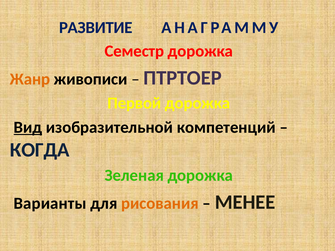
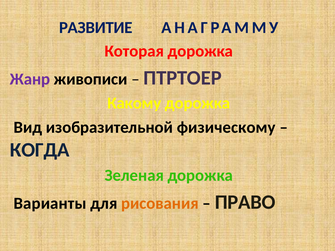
Семестр: Семестр -> Которая
Жанр colour: orange -> purple
Первой: Первой -> Какому
Вид underline: present -> none
компетенций: компетенций -> физическому
МЕНЕЕ: МЕНЕЕ -> ПРАВО
